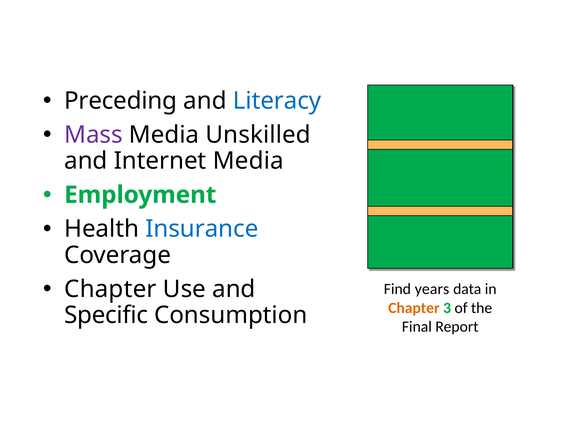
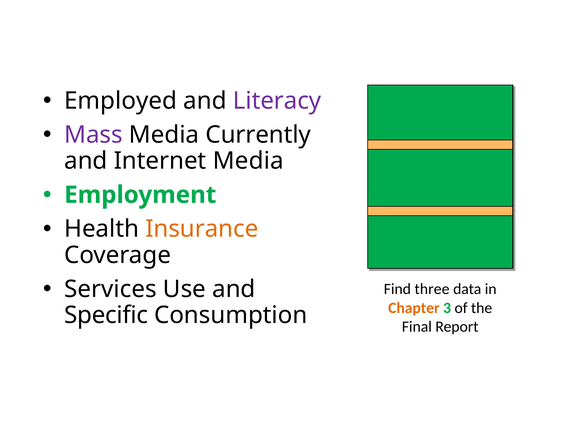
Preceding: Preceding -> Employed
Literacy colour: blue -> purple
Unskilled: Unskilled -> Currently
Insurance colour: blue -> orange
Chapter at (110, 289): Chapter -> Services
years: years -> three
